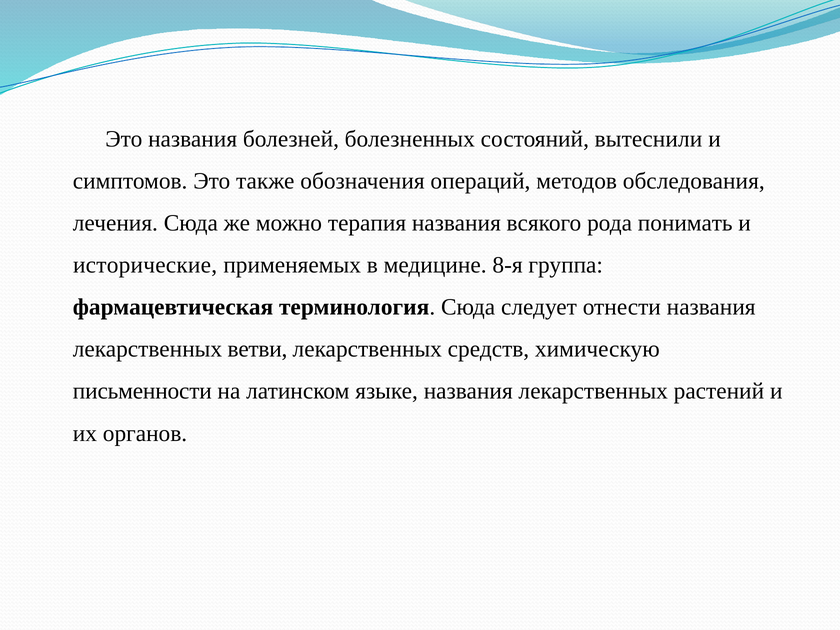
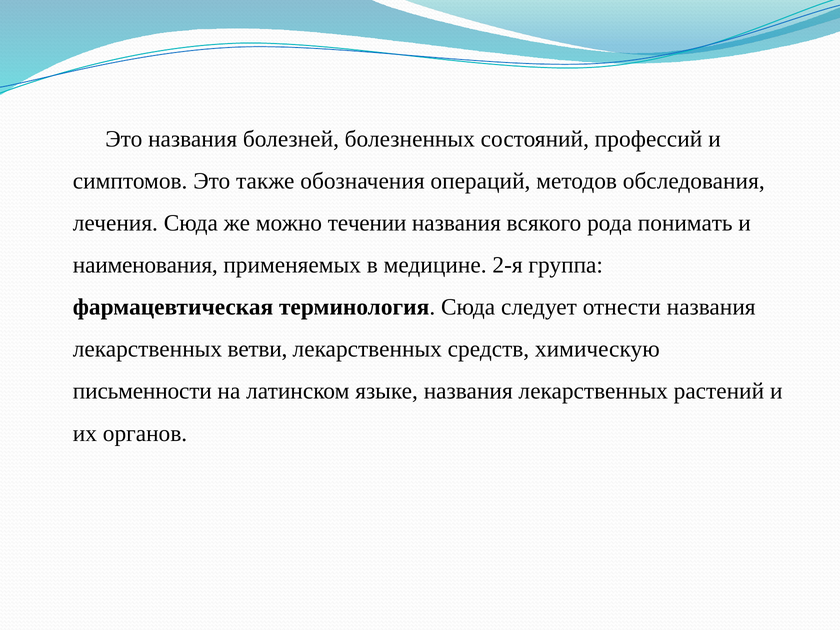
вытеснили: вытеснили -> профессий
терапия: терапия -> течении
исторические: исторические -> наименования
8-я: 8-я -> 2-я
